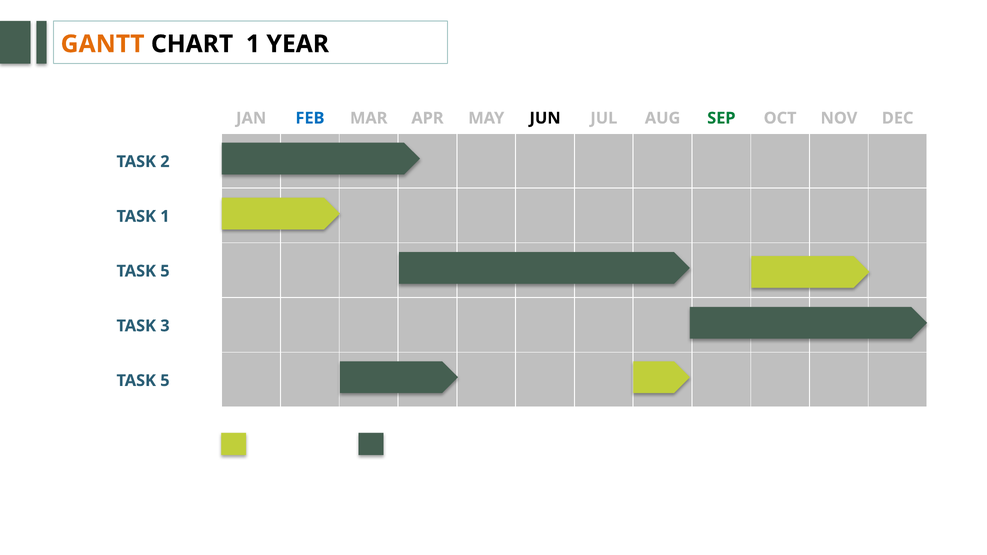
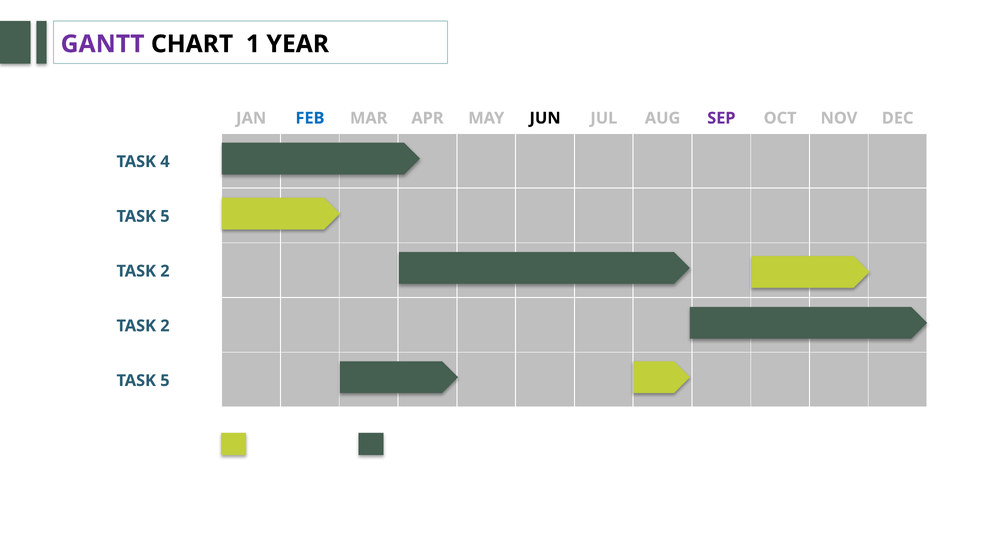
GANTT colour: orange -> purple
SEP colour: green -> purple
TASK 2: 2 -> 4
1 at (165, 216): 1 -> 5
5 at (165, 271): 5 -> 2
3 at (165, 326): 3 -> 2
